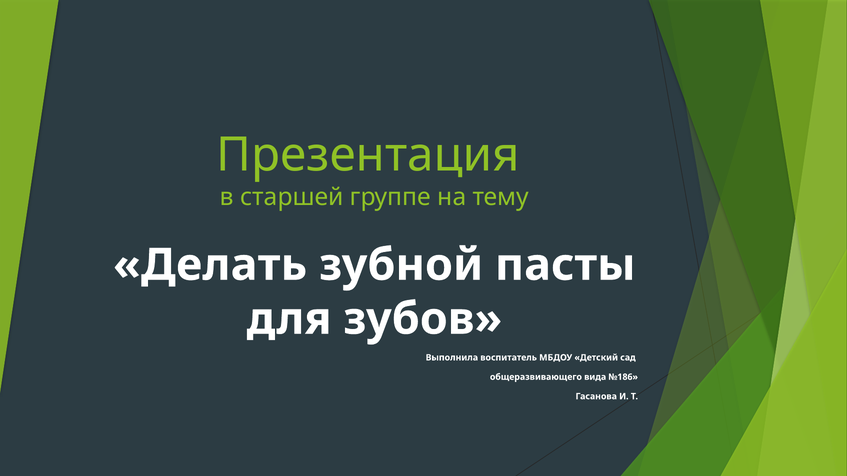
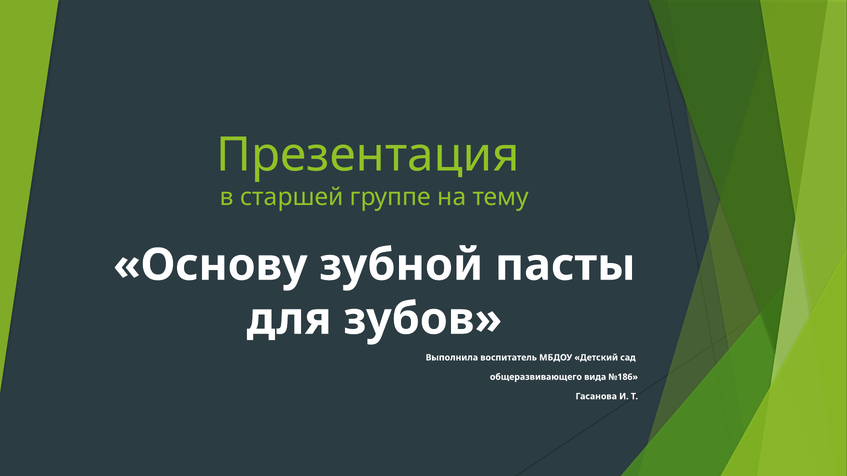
Делать: Делать -> Основу
